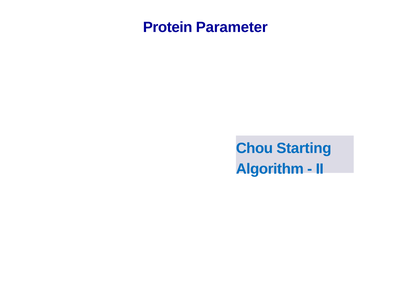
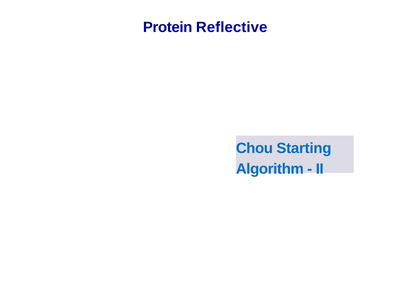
Parameter: Parameter -> Reflective
